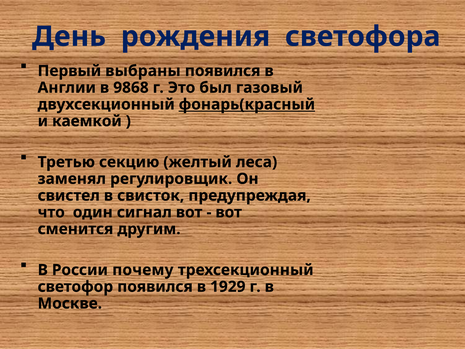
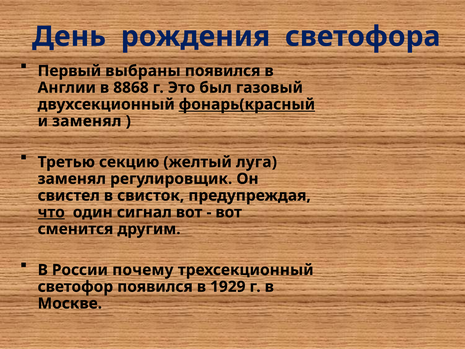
9868: 9868 -> 8868
и каемкой: каемкой -> заменял
леса: леса -> луга
что underline: none -> present
